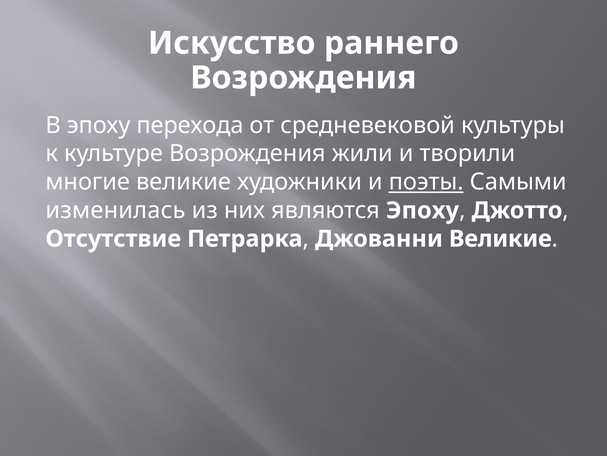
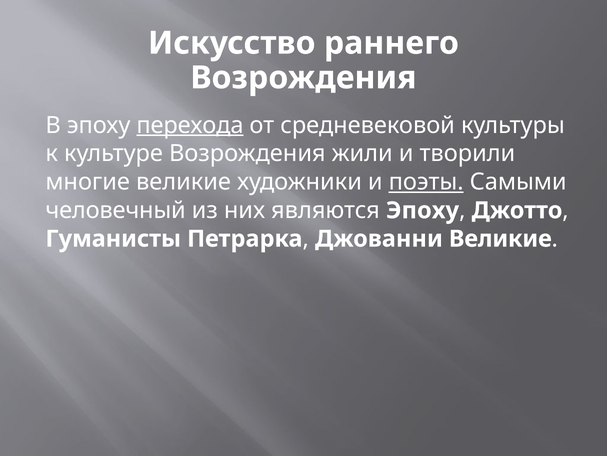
перехода underline: none -> present
изменилась: изменилась -> человечный
Отсутствие: Отсутствие -> Гуманисты
